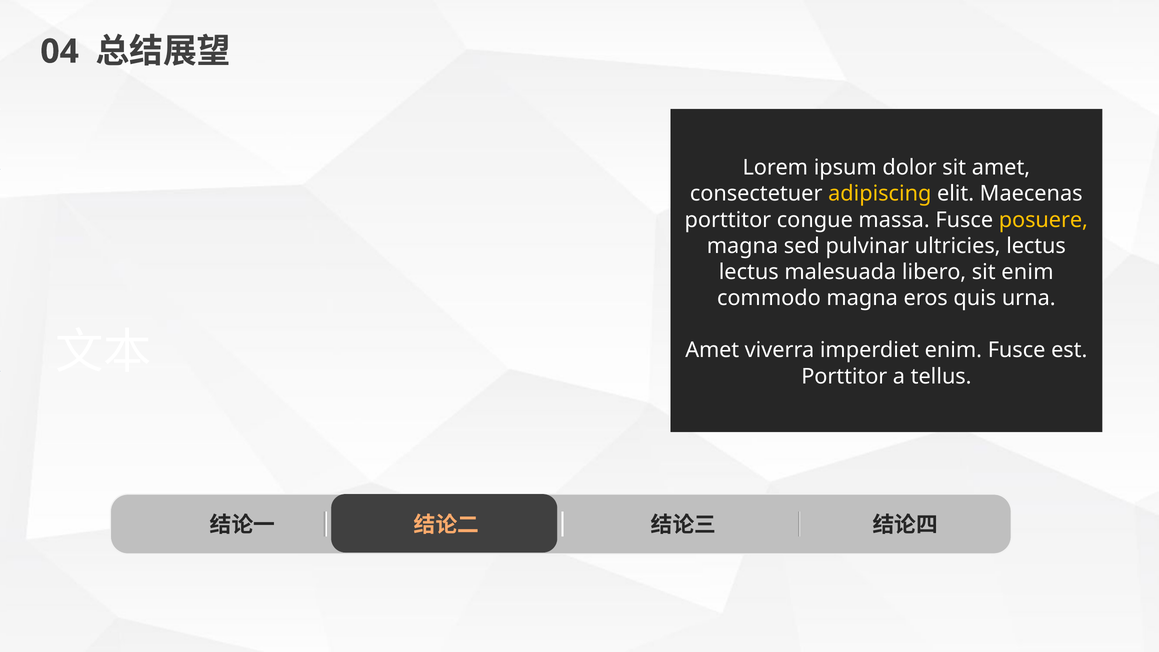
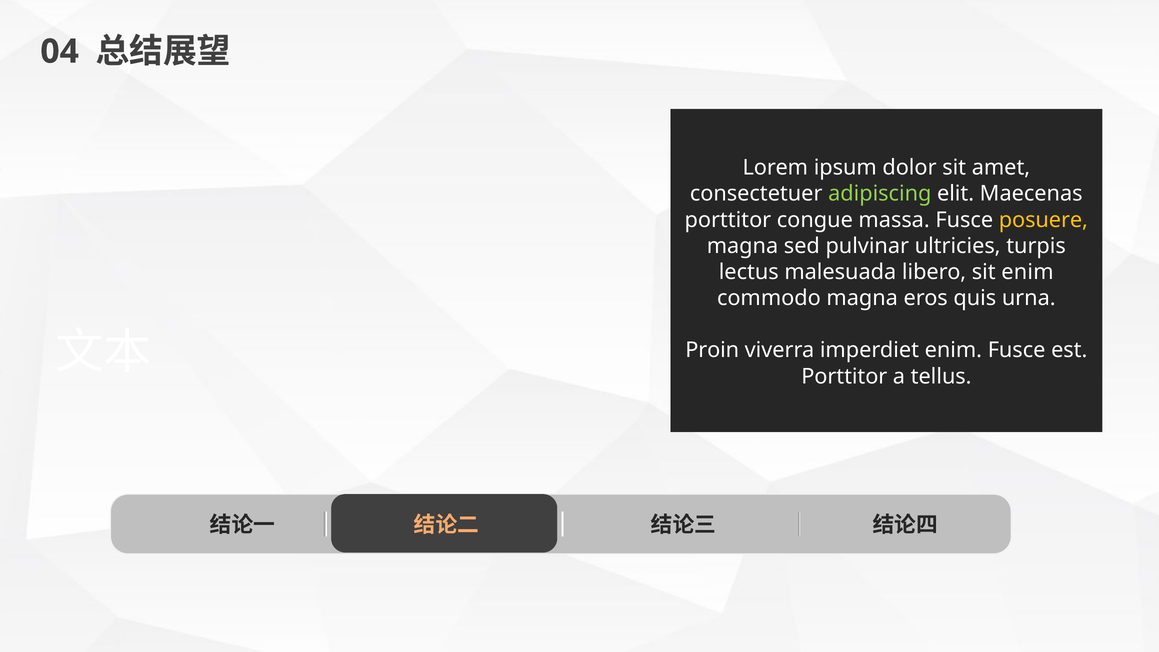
adipiscing colour: yellow -> light green
ultricies lectus: lectus -> turpis
Amet at (712, 350): Amet -> Proin
